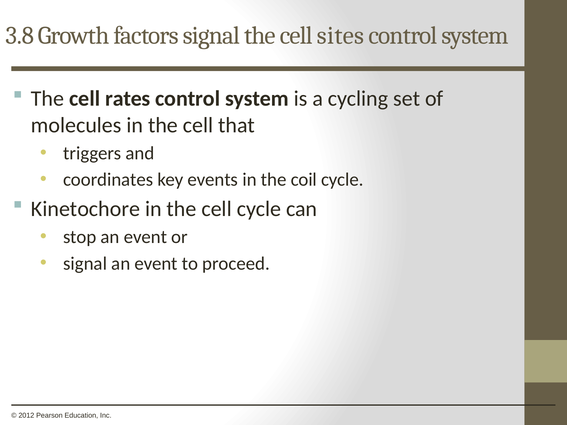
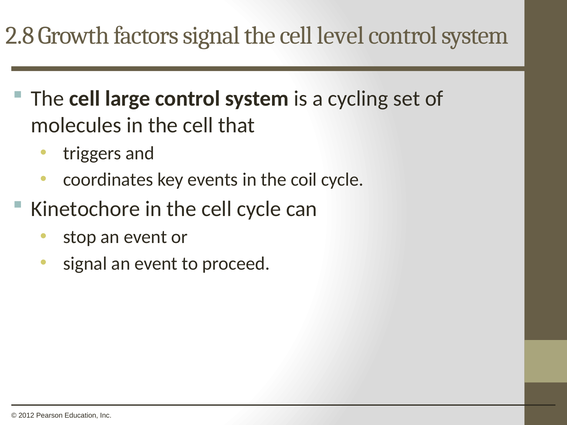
3.8: 3.8 -> 2.8
sites: sites -> level
rates: rates -> large
